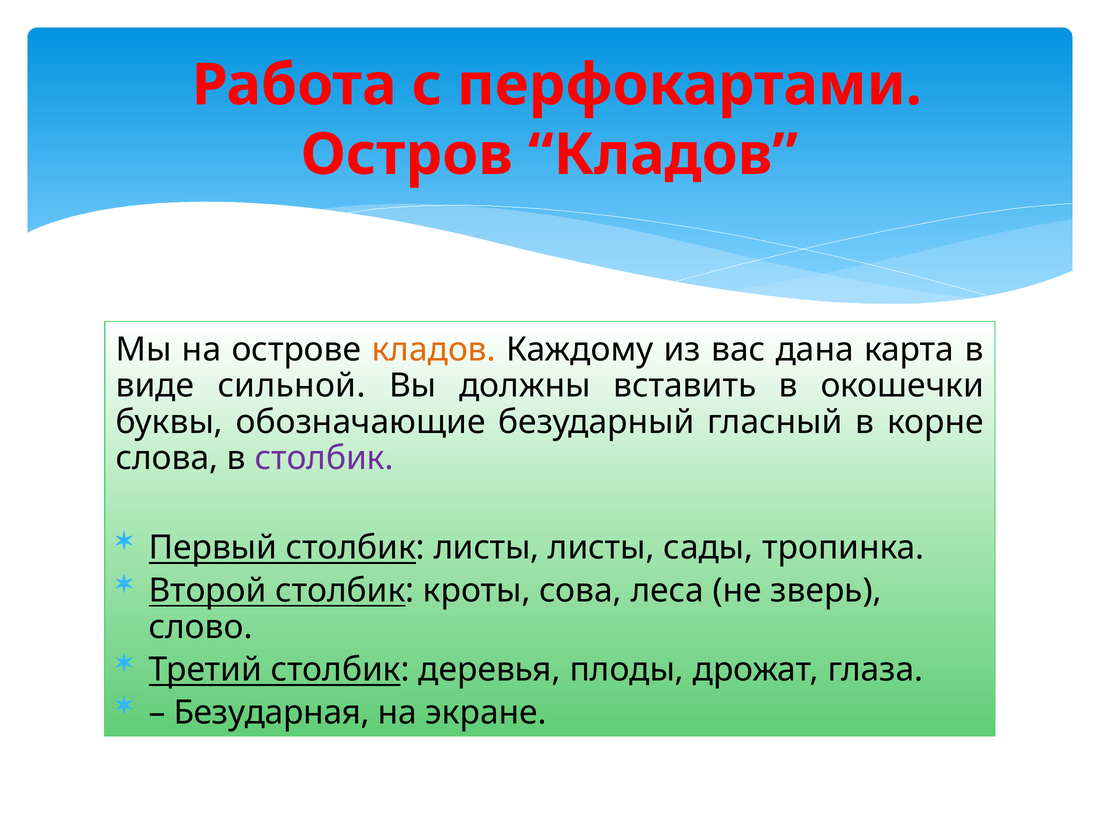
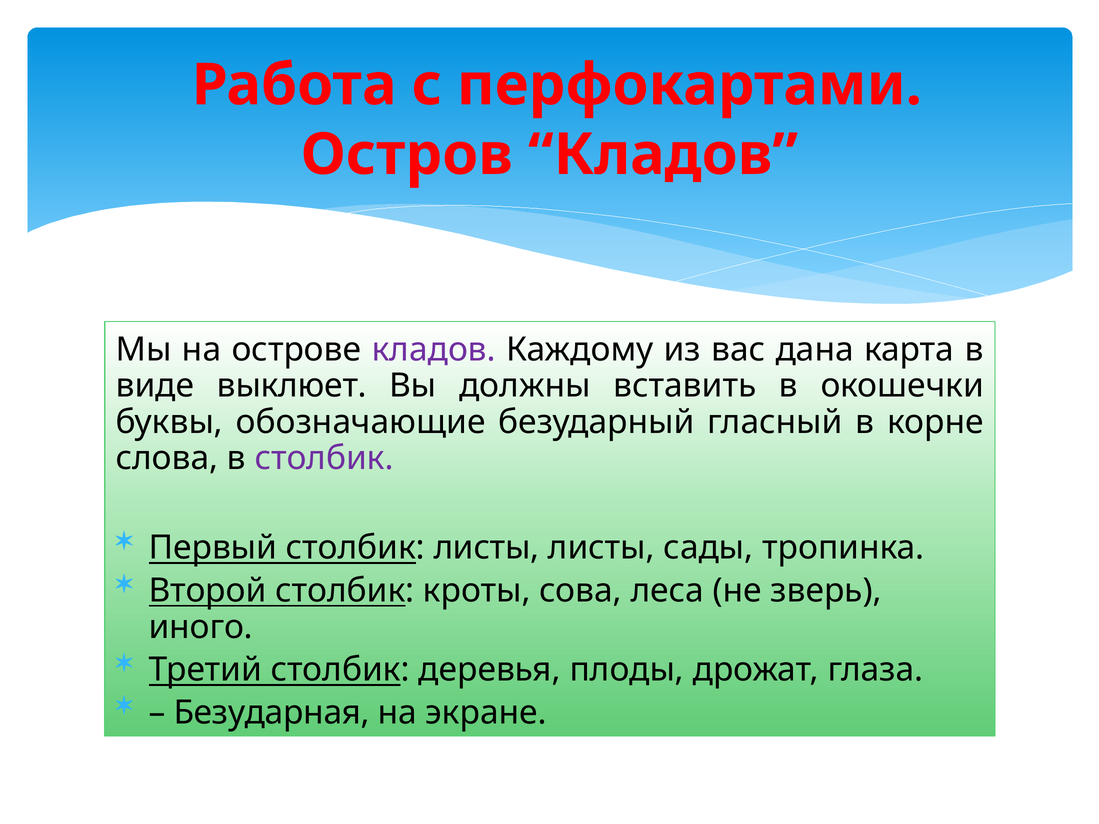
кладов at (434, 350) colour: orange -> purple
сильной: сильной -> выклюет
слово: слово -> иного
